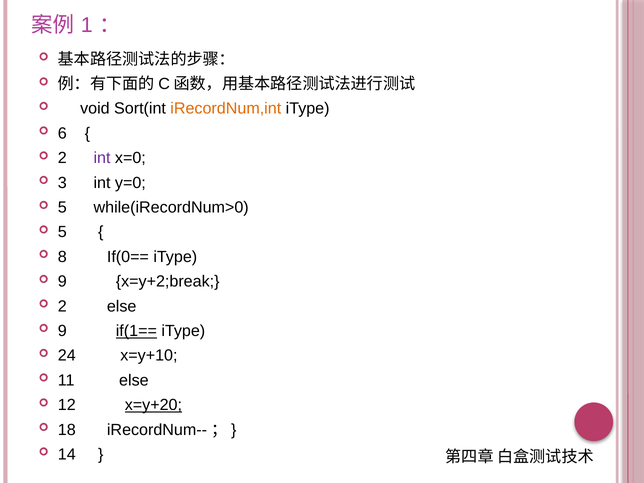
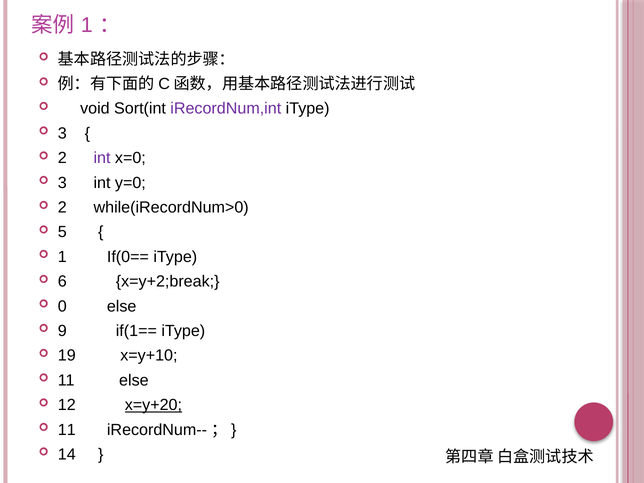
iRecordNum,int colour: orange -> purple
6 at (62, 133): 6 -> 3
5 at (62, 207): 5 -> 2
8 at (62, 257): 8 -> 1
9 at (62, 282): 9 -> 6
2 at (62, 306): 2 -> 0
if(1== underline: present -> none
24: 24 -> 19
18 at (67, 430): 18 -> 11
